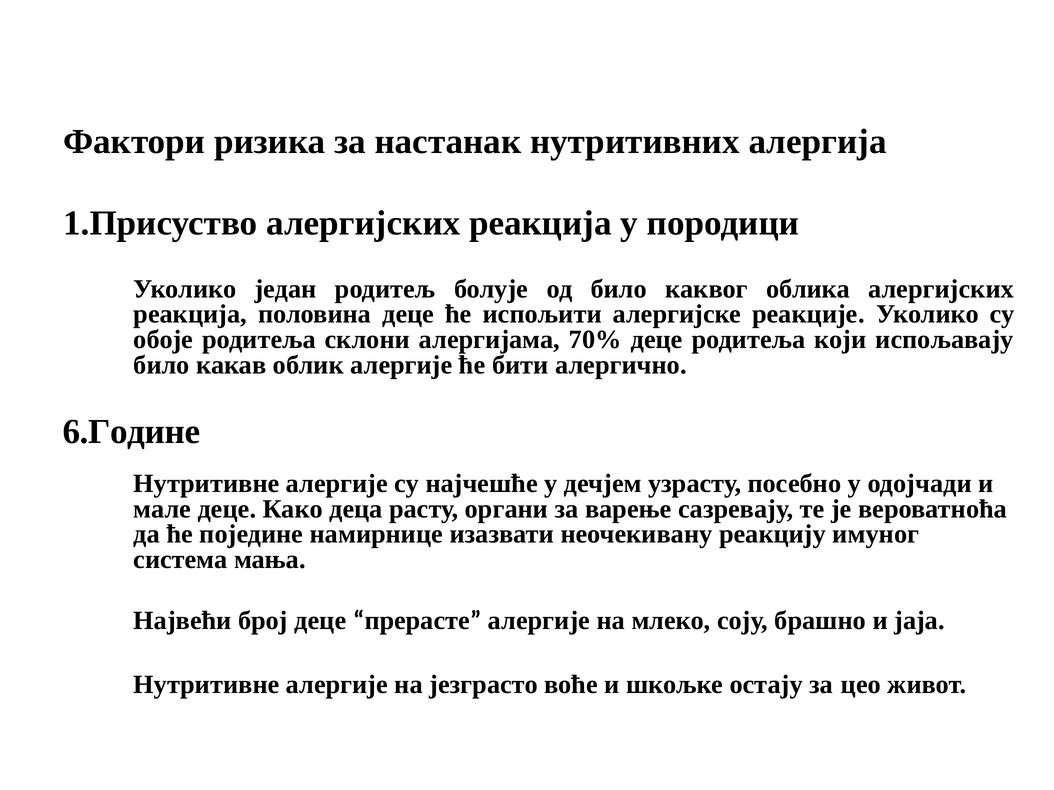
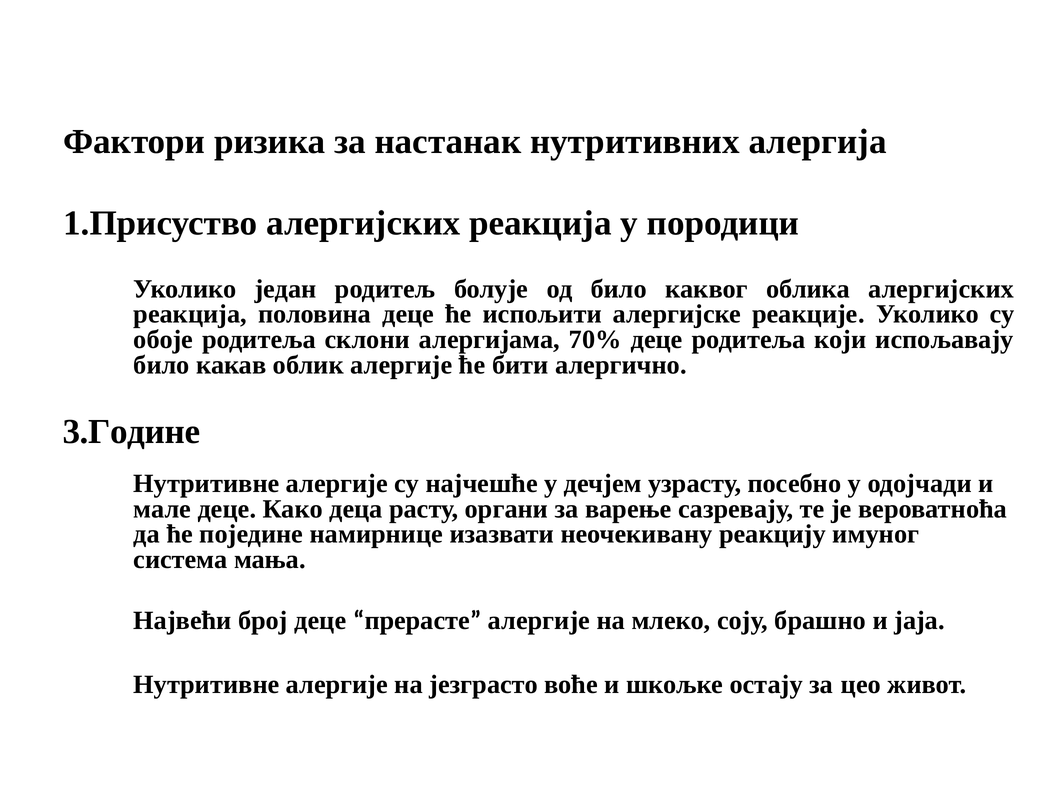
6.Године: 6.Године -> 3.Године
